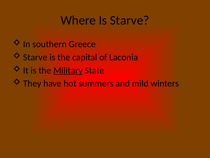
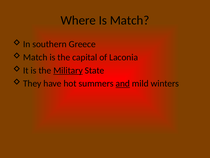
Is Starve: Starve -> Match
Starve at (35, 57): Starve -> Match
and underline: none -> present
